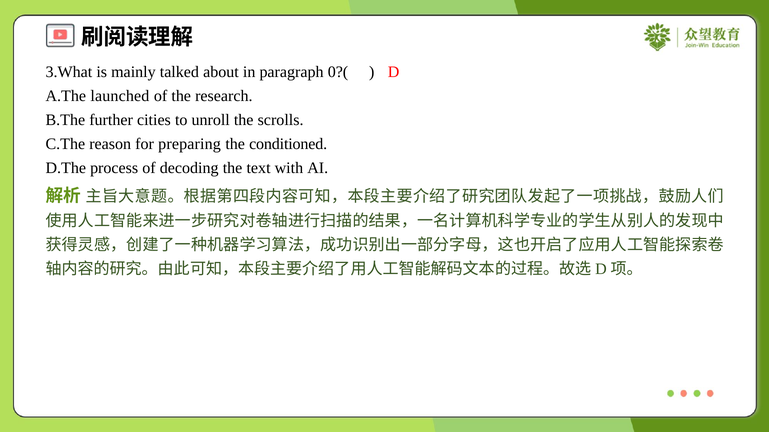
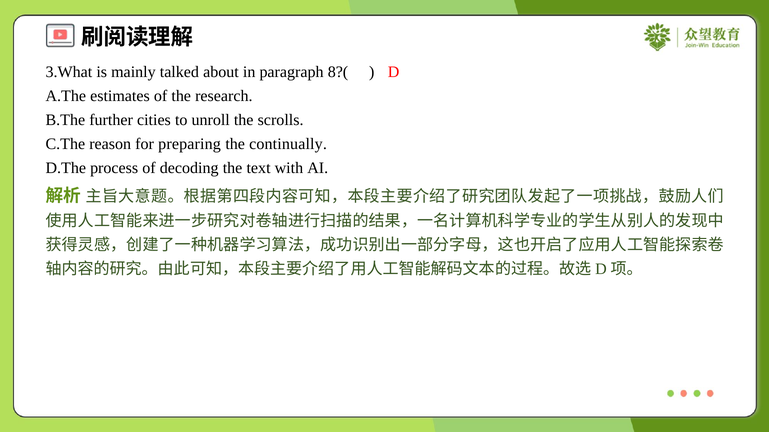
0?(: 0?( -> 8?(
launched: launched -> estimates
conditioned: conditioned -> continually
